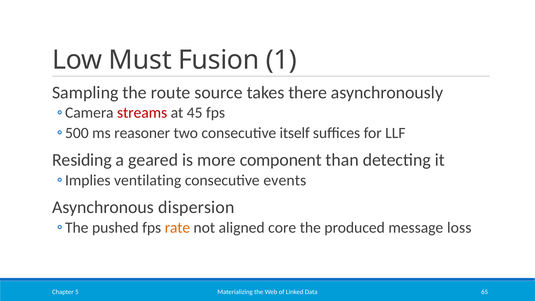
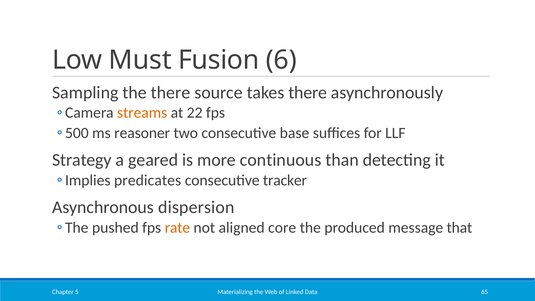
1: 1 -> 6
the route: route -> there
streams colour: red -> orange
45: 45 -> 22
itself: itself -> base
Residing: Residing -> Strategy
component: component -> continuous
ventilating: ventilating -> predicates
events: events -> tracker
loss: loss -> that
